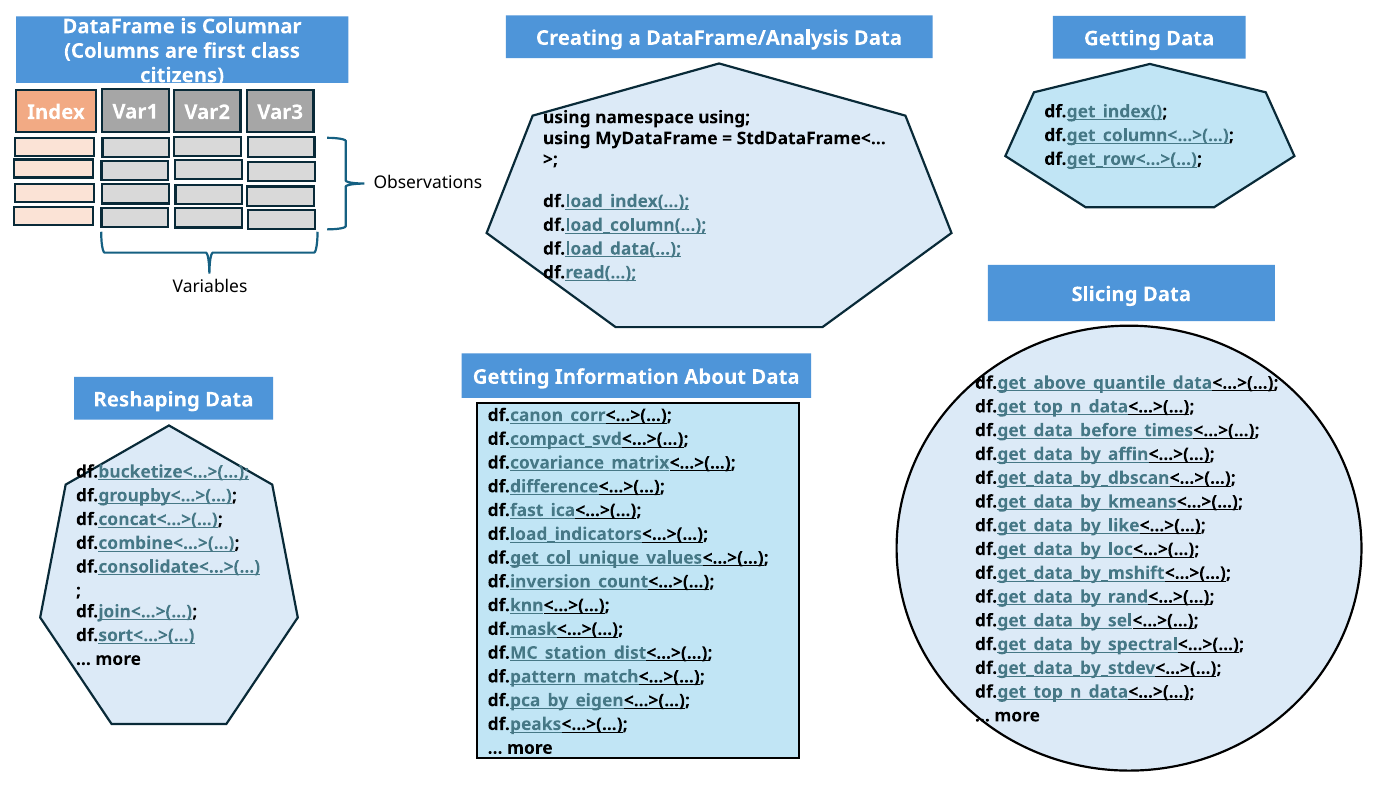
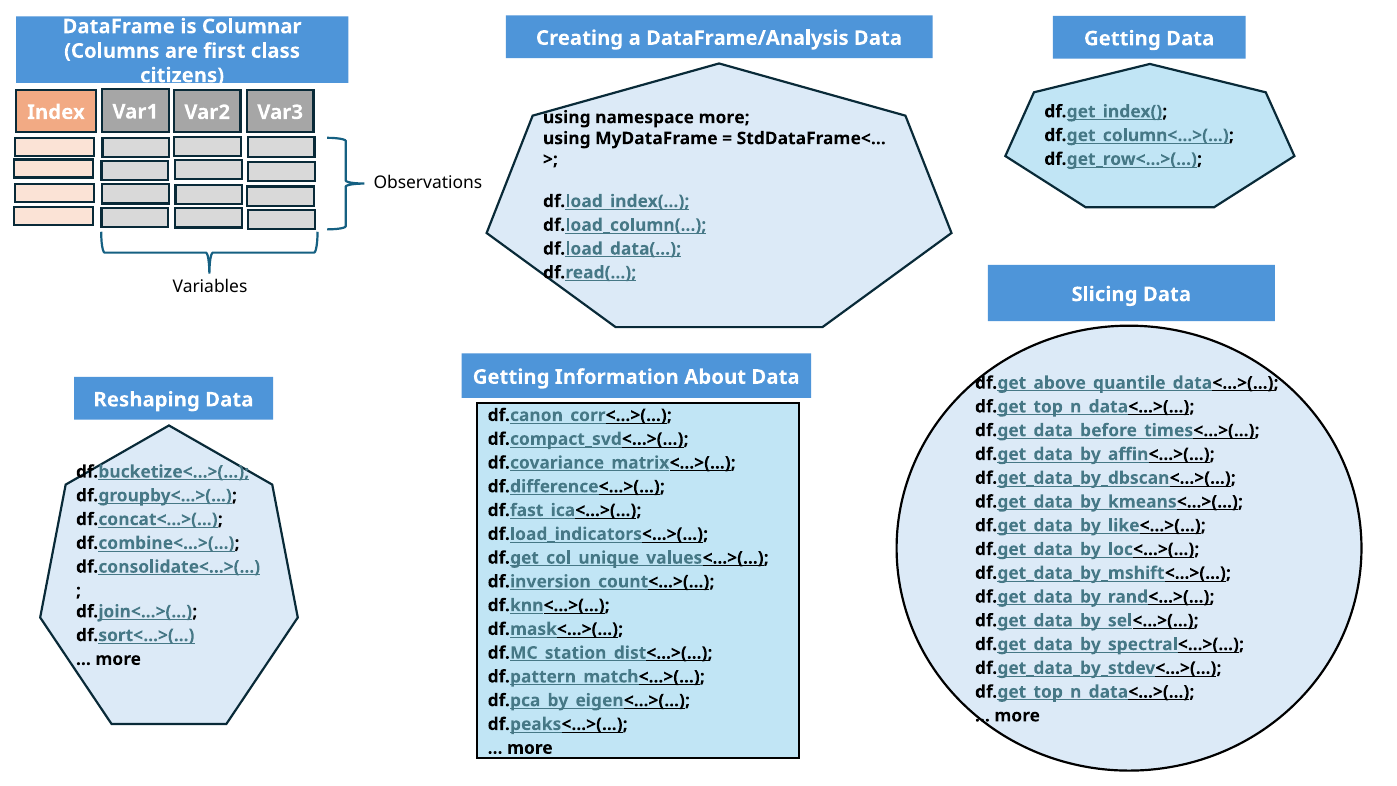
namespace using: using -> more
